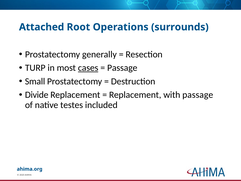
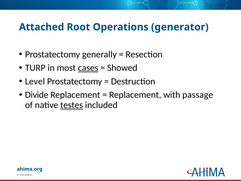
surrounds: surrounds -> generator
Passage at (122, 68): Passage -> Showed
Small: Small -> Level
testes underline: none -> present
